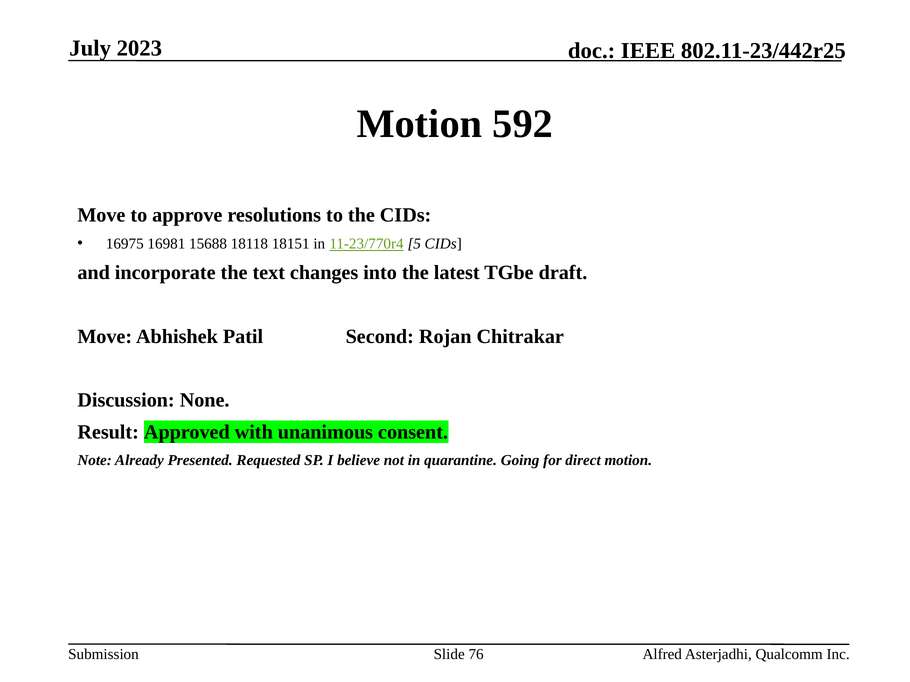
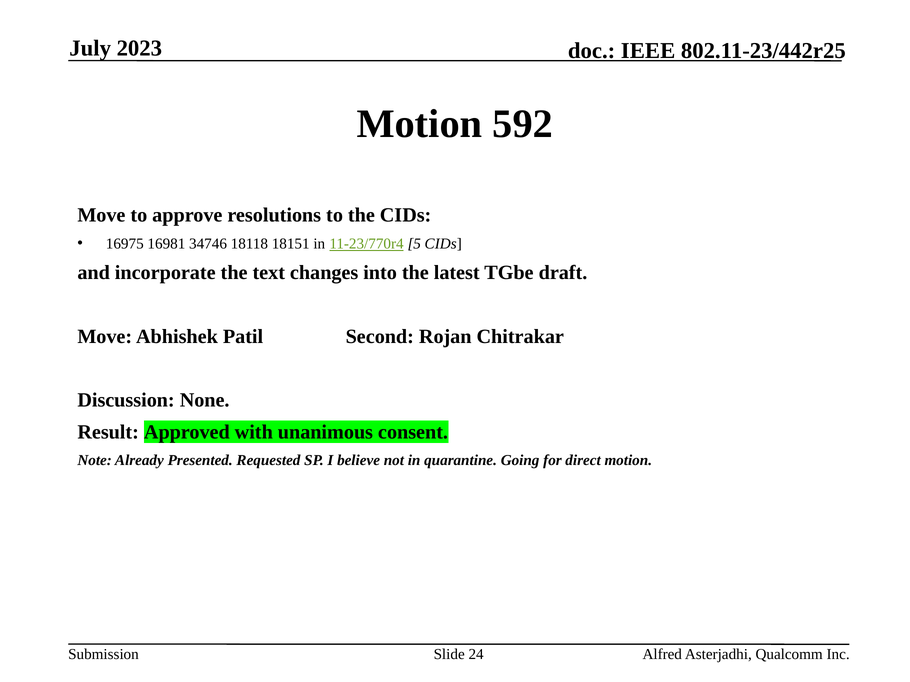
15688: 15688 -> 34746
76: 76 -> 24
